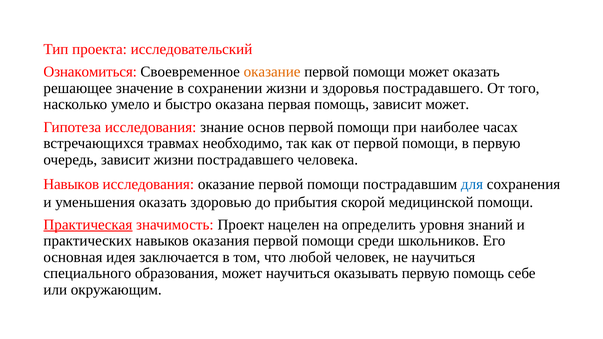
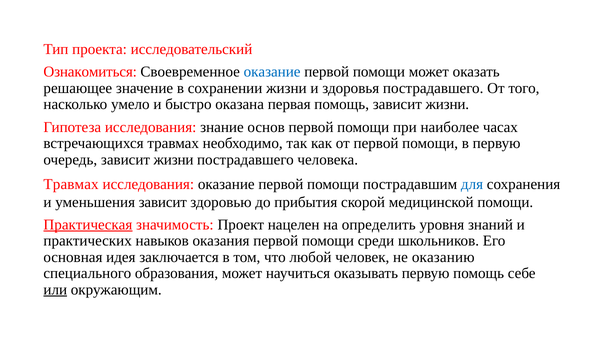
оказание at (272, 72) colour: orange -> blue
помощь зависит может: может -> жизни
Навыков at (71, 184): Навыков -> Травмах
уменьшения оказать: оказать -> зависит
не научиться: научиться -> оказанию
или underline: none -> present
